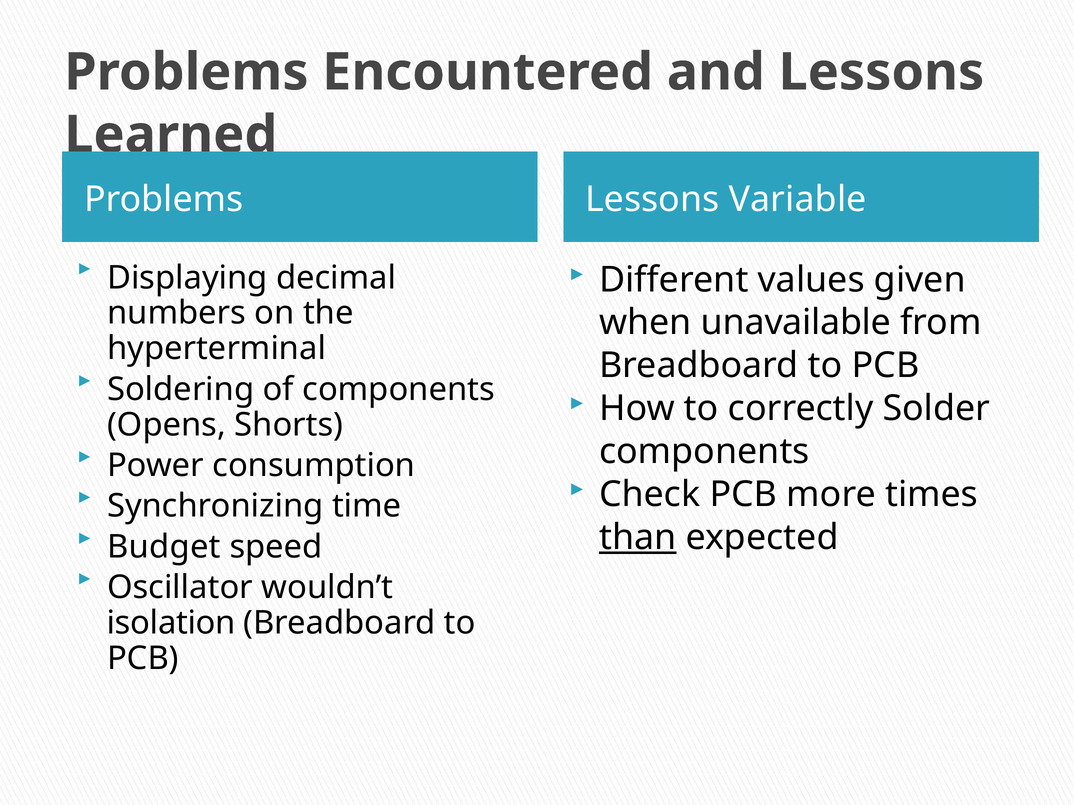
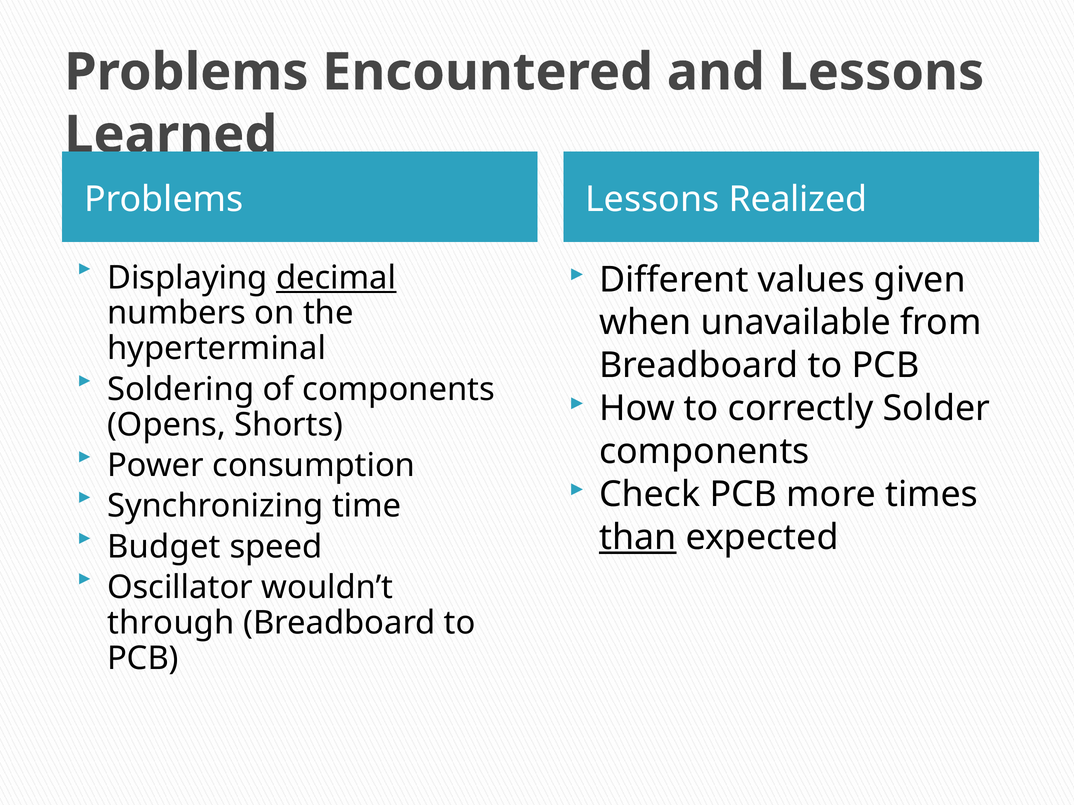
Variable: Variable -> Realized
decimal underline: none -> present
isolation: isolation -> through
